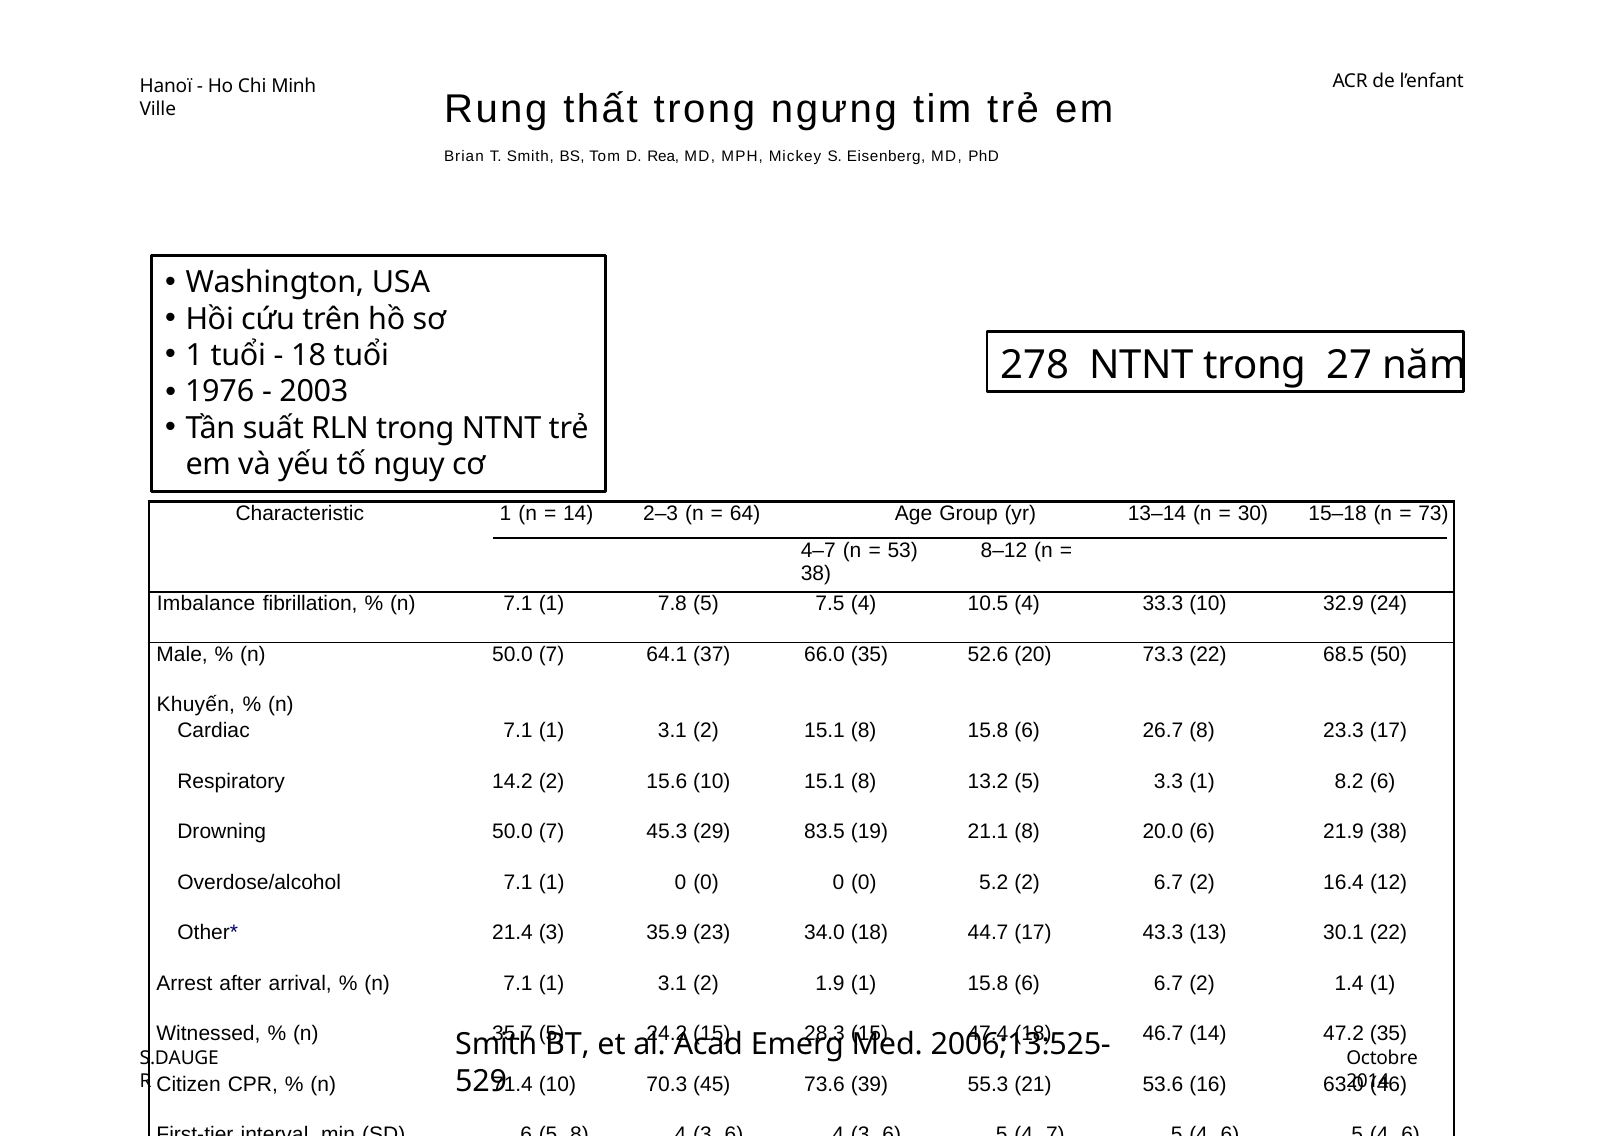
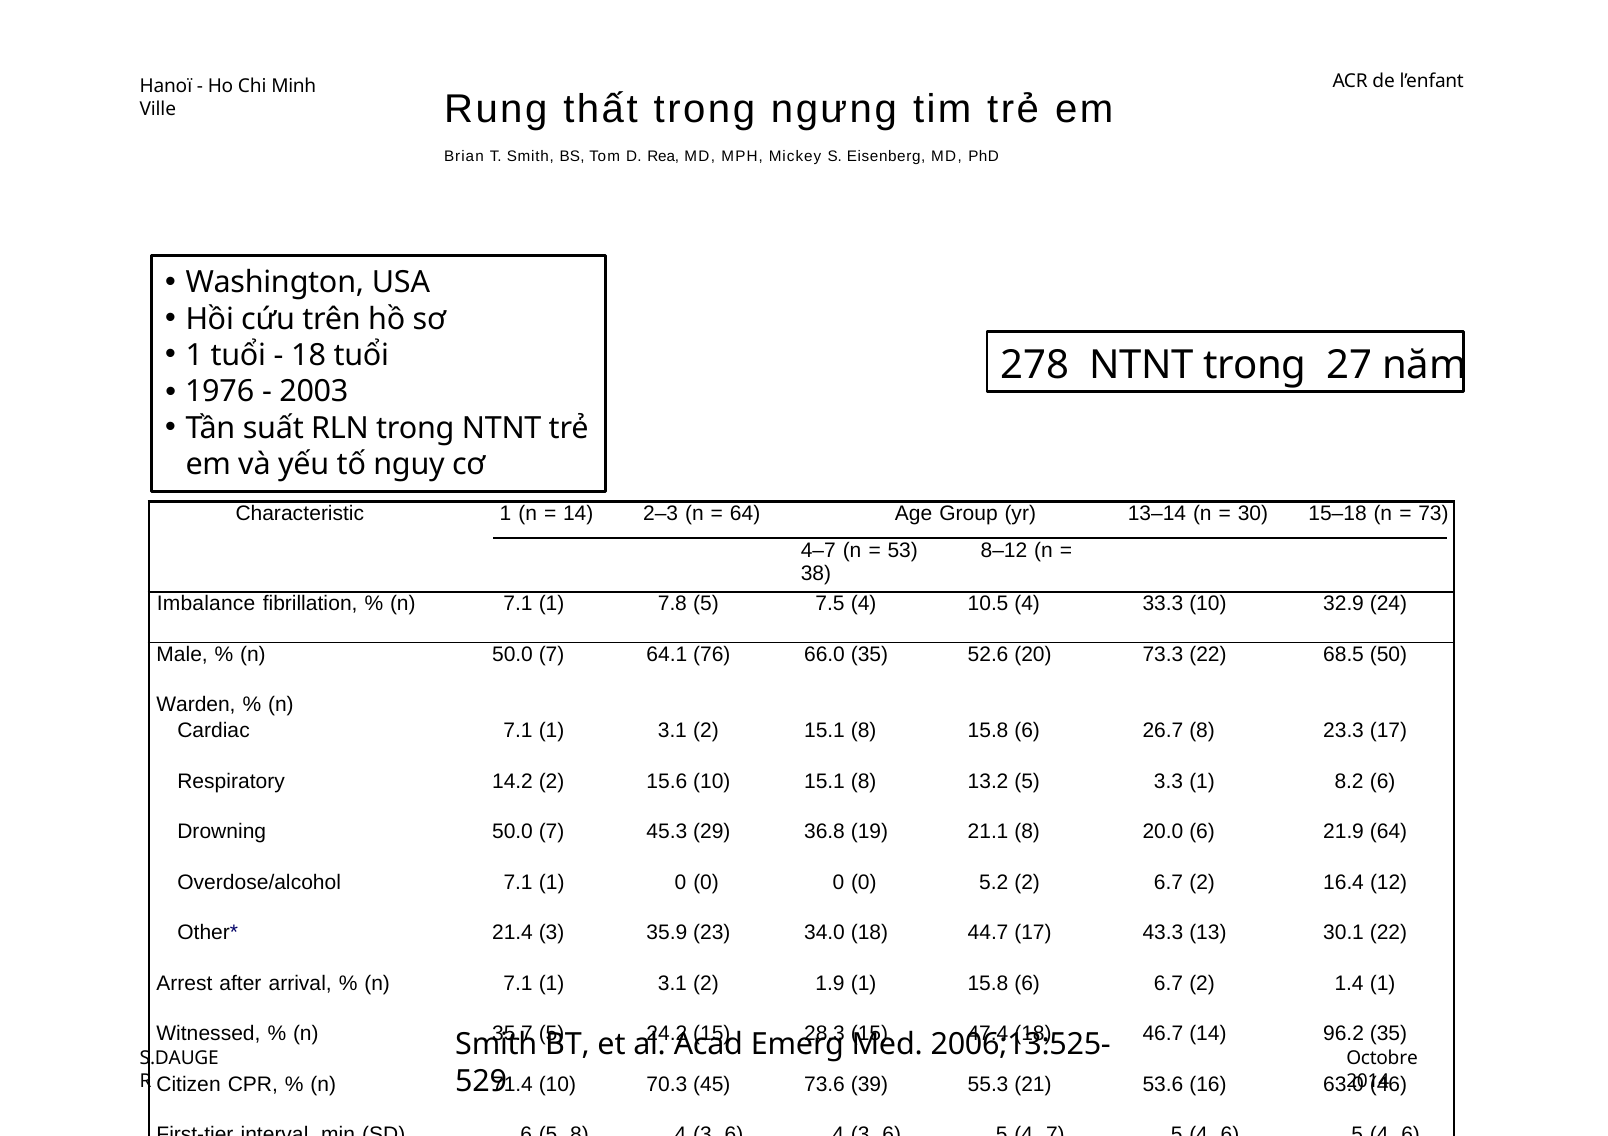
37: 37 -> 76
Khuyến: Khuyến -> Warden
83.5: 83.5 -> 36.8
21.9 38: 38 -> 64
47.2: 47.2 -> 96.2
